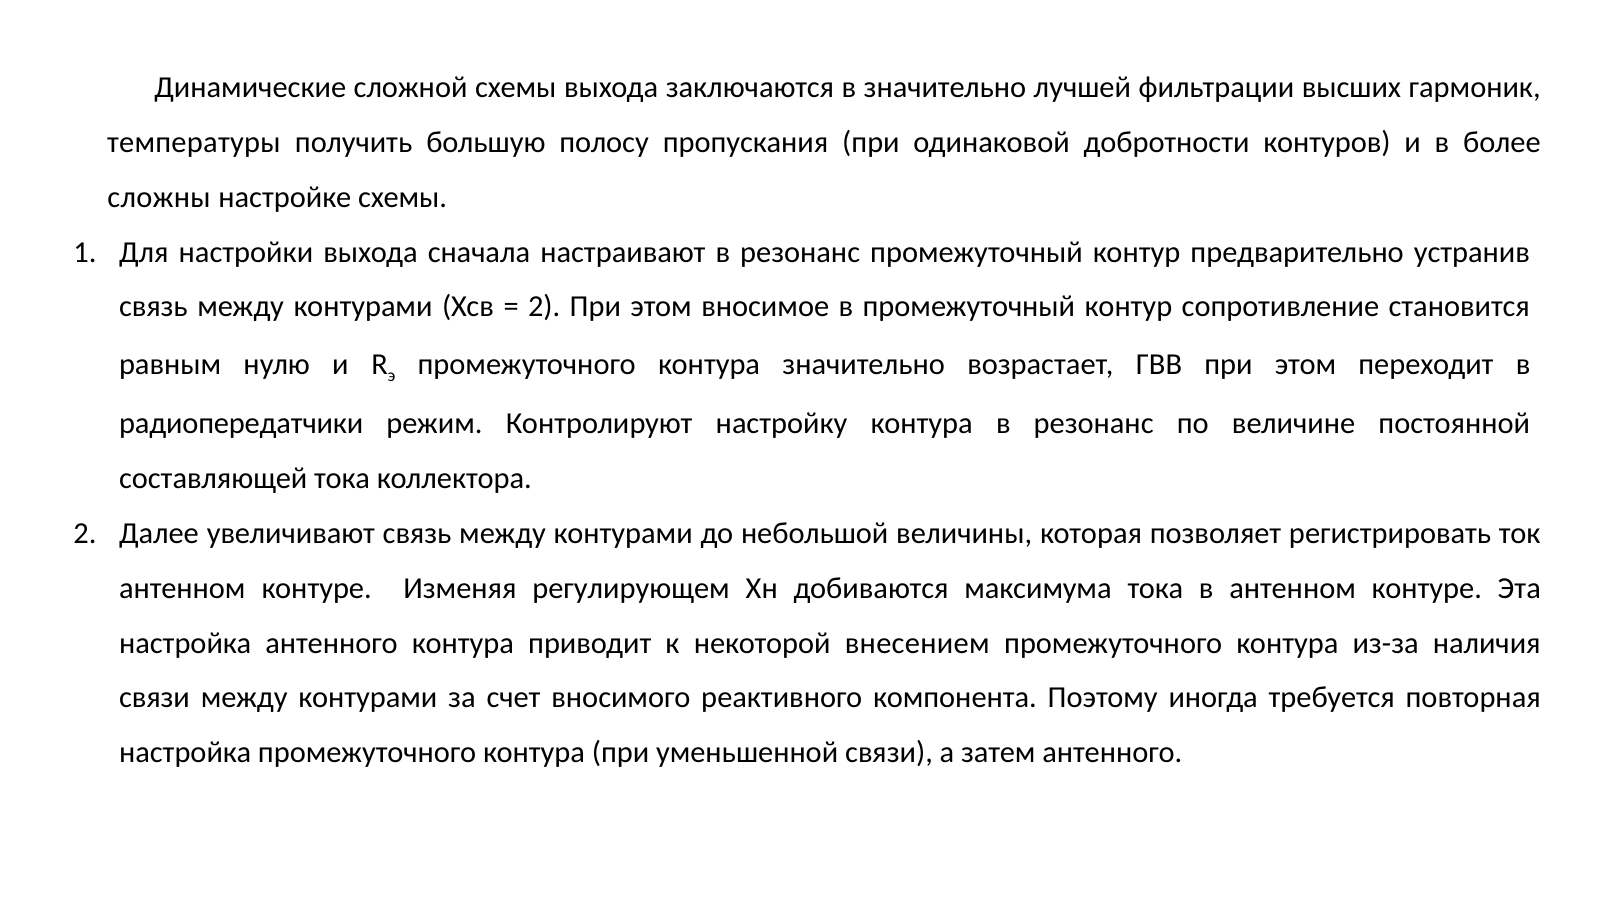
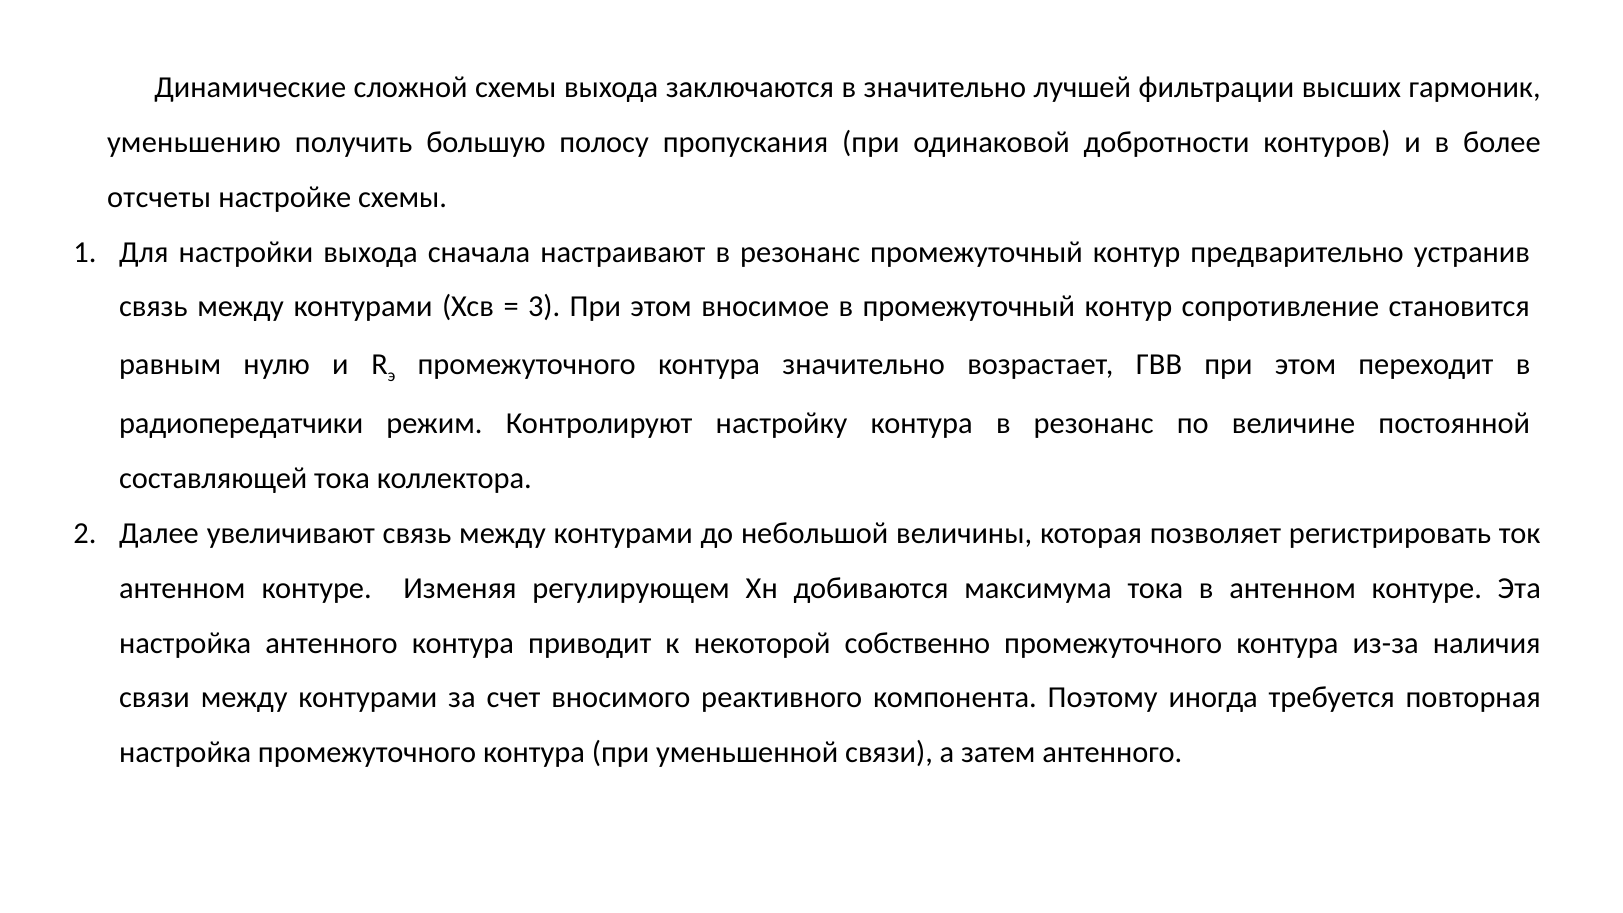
температуры: температуры -> уменьшению
сложны: сложны -> отсчеты
2 at (544, 307): 2 -> 3
внесением: внесением -> собственно
